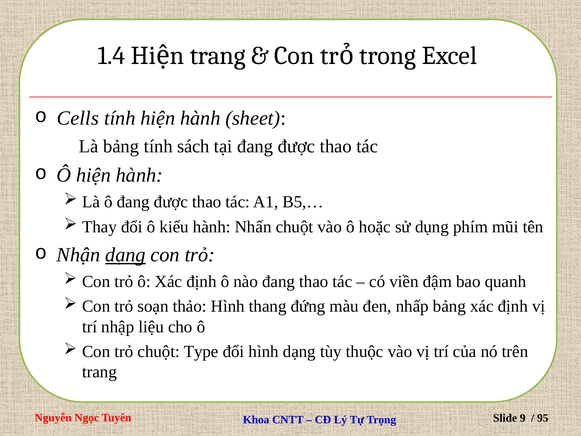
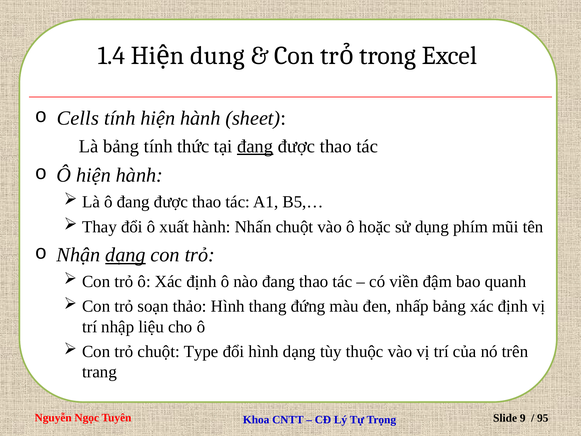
trang at (218, 56): trang -> dung
sách: sách -> thức
đang at (255, 146) underline: none -> present
kiểu: kiểu -> xuất
